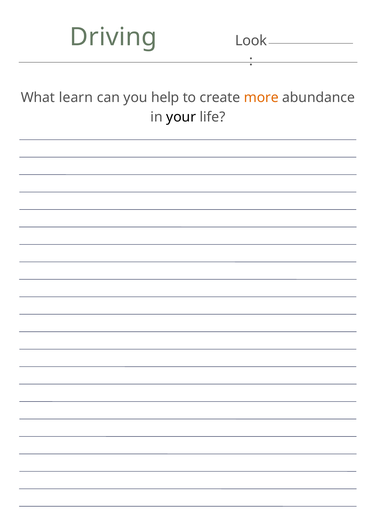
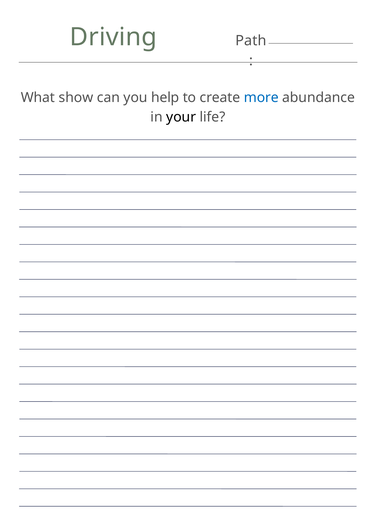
Look: Look -> Path
learn: learn -> show
more colour: orange -> blue
